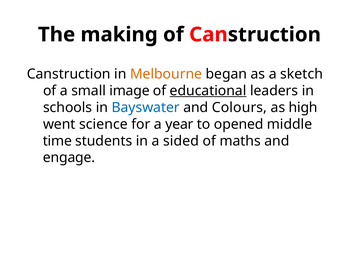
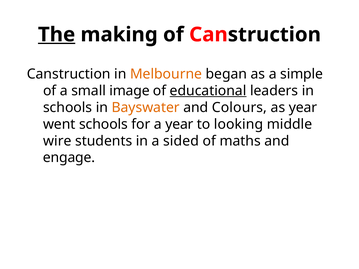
The underline: none -> present
sketch: sketch -> simple
Bayswater colour: blue -> orange
as high: high -> year
went science: science -> schools
opened: opened -> looking
time: time -> wire
